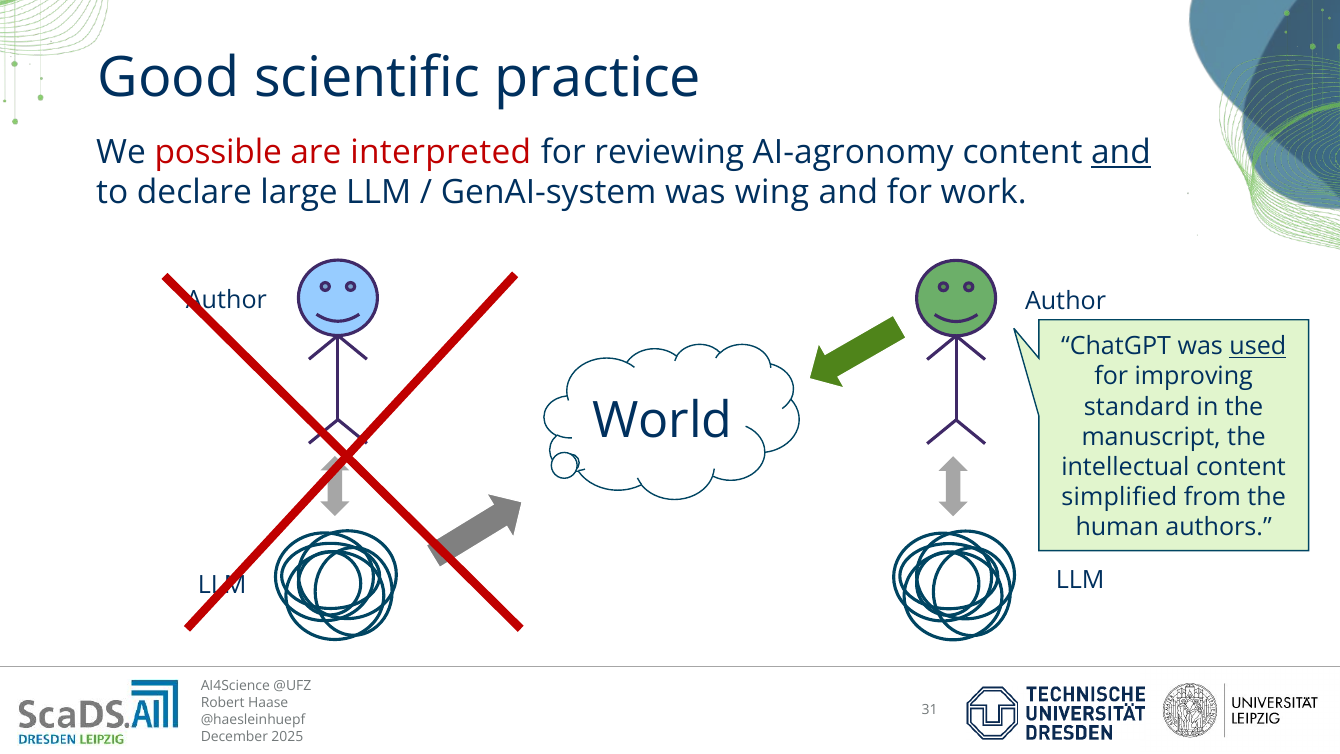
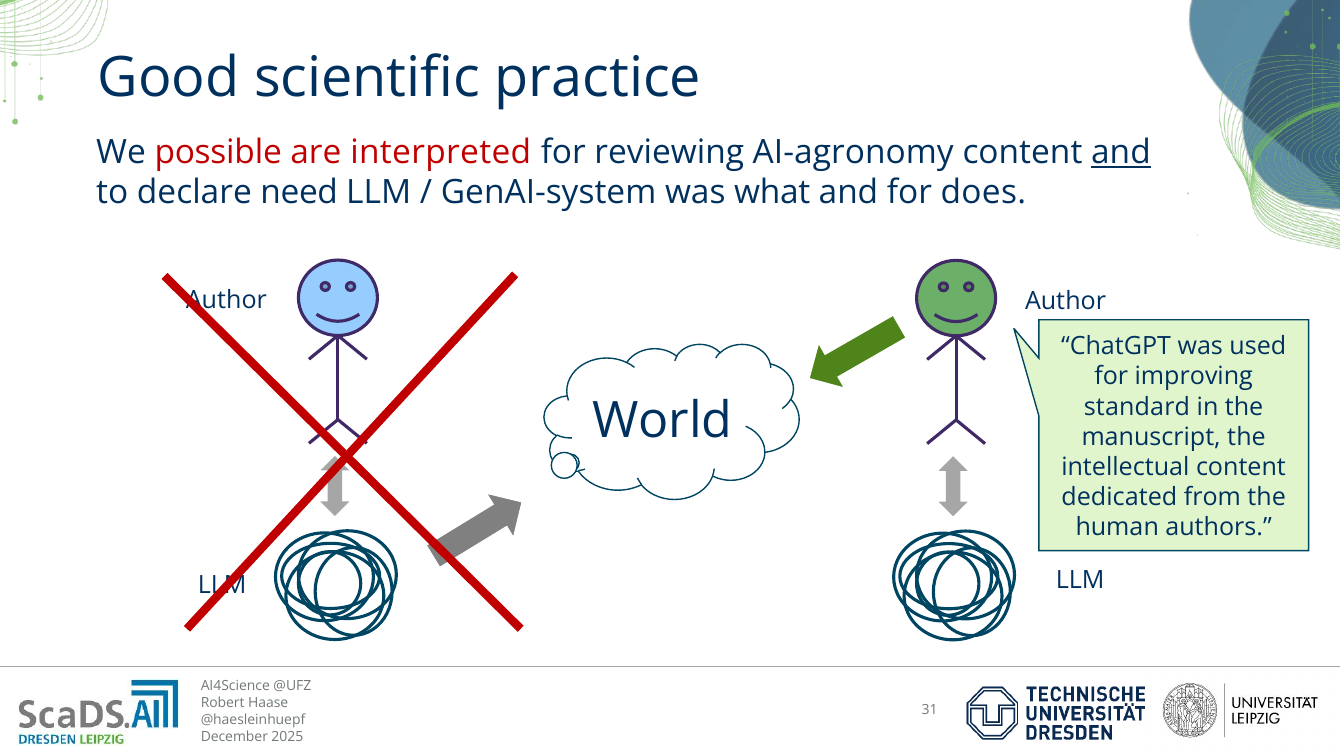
large: large -> need
wing: wing -> what
work: work -> does
used underline: present -> none
simplified: simplified -> dedicated
